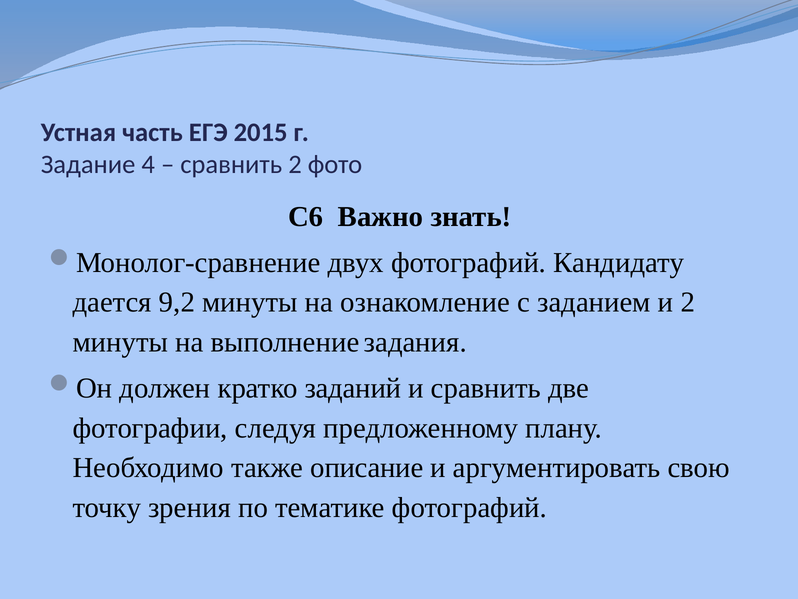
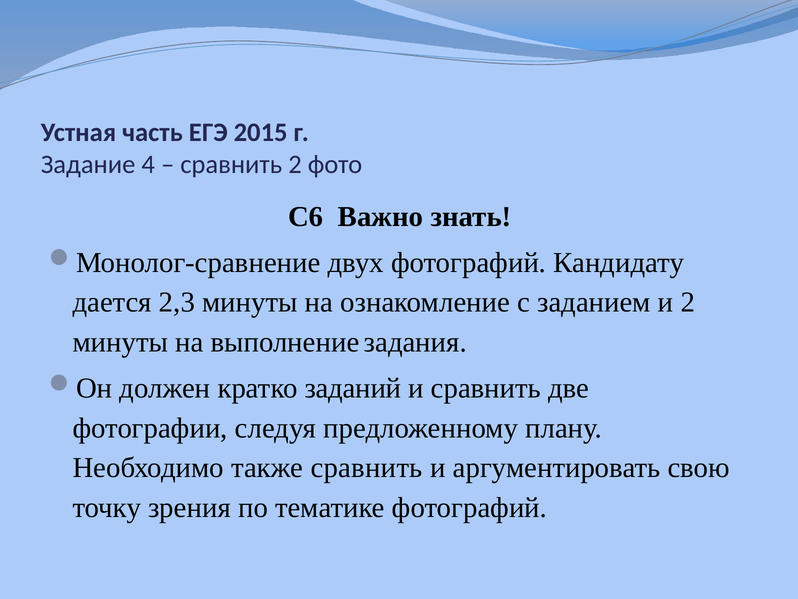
9,2: 9,2 -> 2,3
также описание: описание -> сравнить
